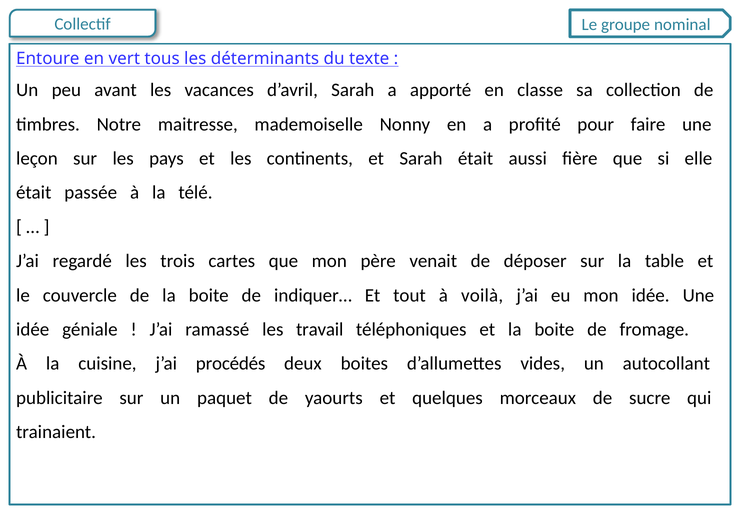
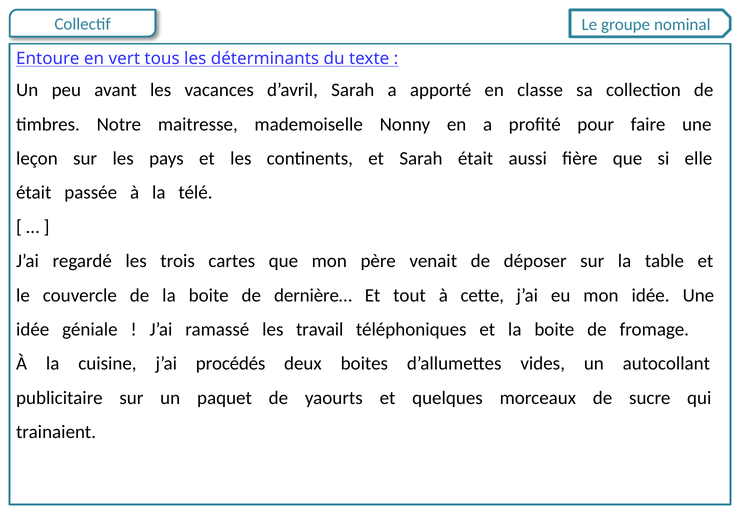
indiquer…: indiquer… -> dernière…
voilà: voilà -> cette
